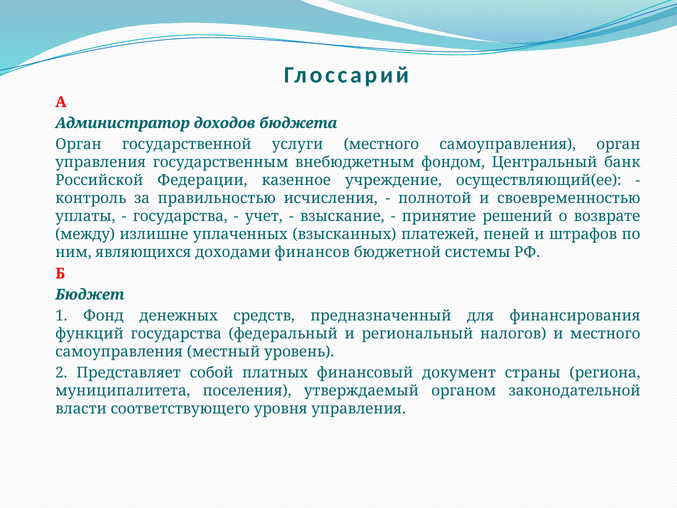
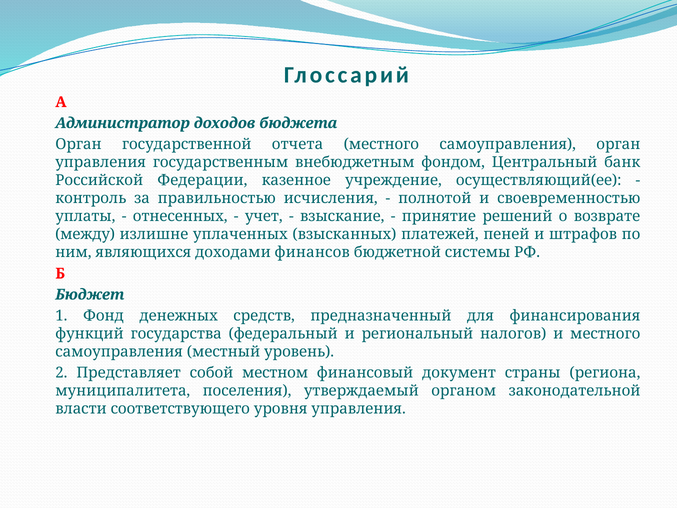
услуги: услуги -> отчета
государства at (180, 216): государства -> отнесенных
платных: платных -> местном
